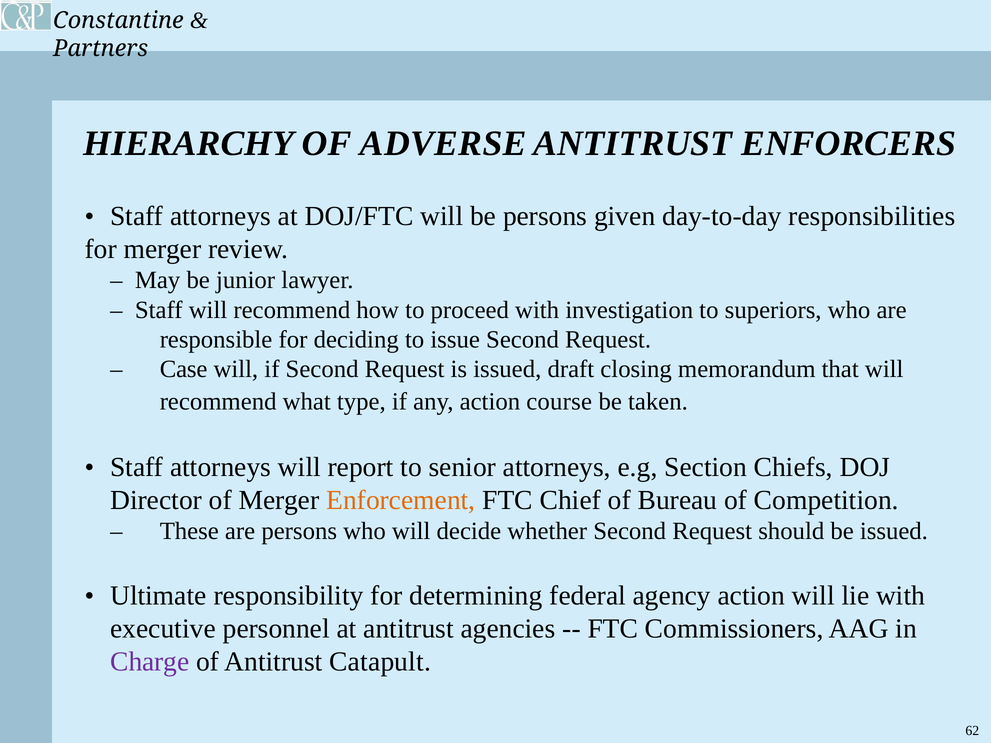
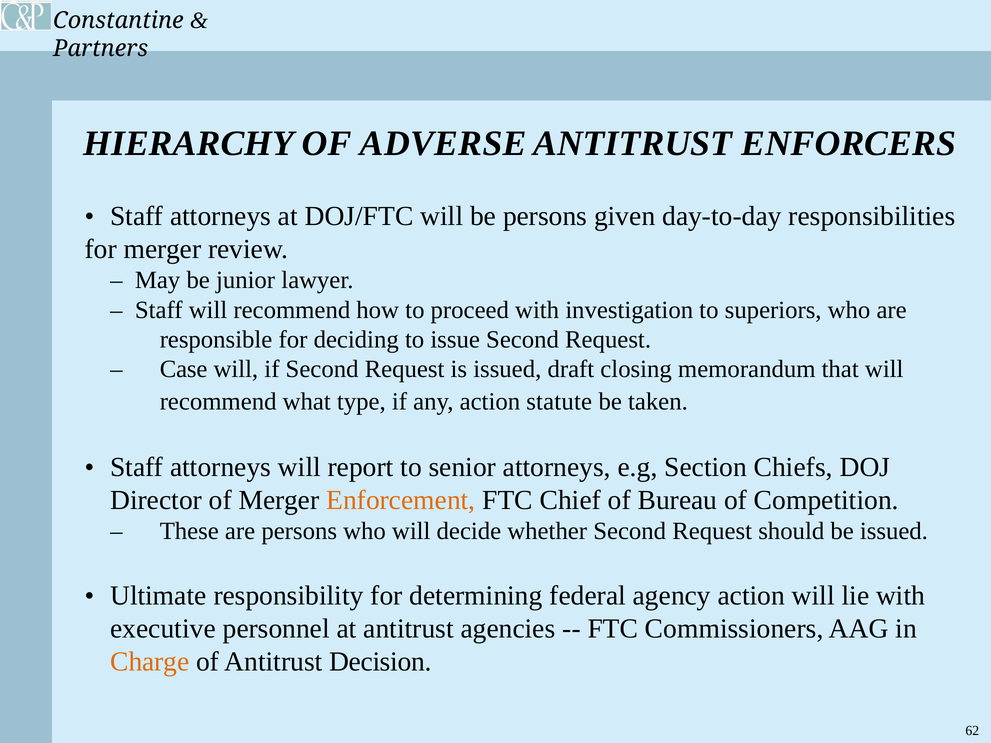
course: course -> statute
Charge colour: purple -> orange
Catapult: Catapult -> Decision
